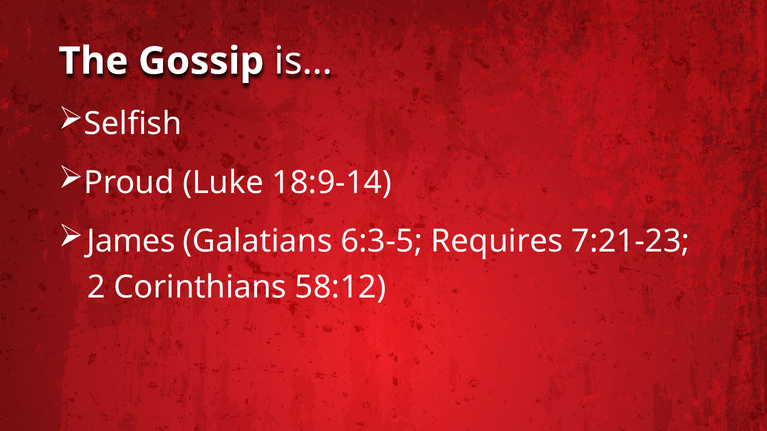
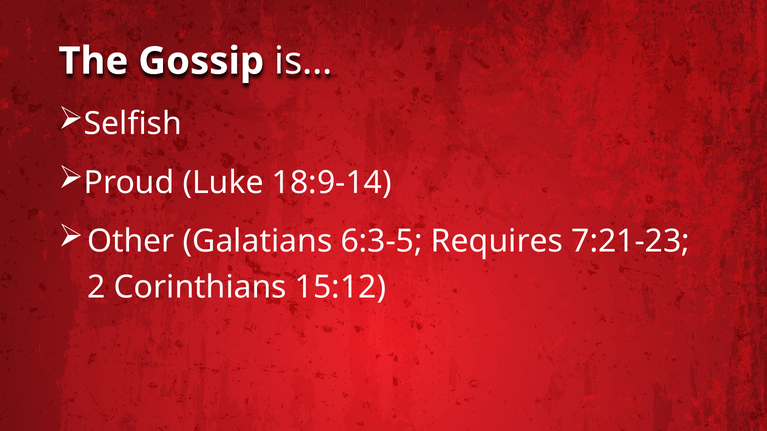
James: James -> Other
58:12: 58:12 -> 15:12
